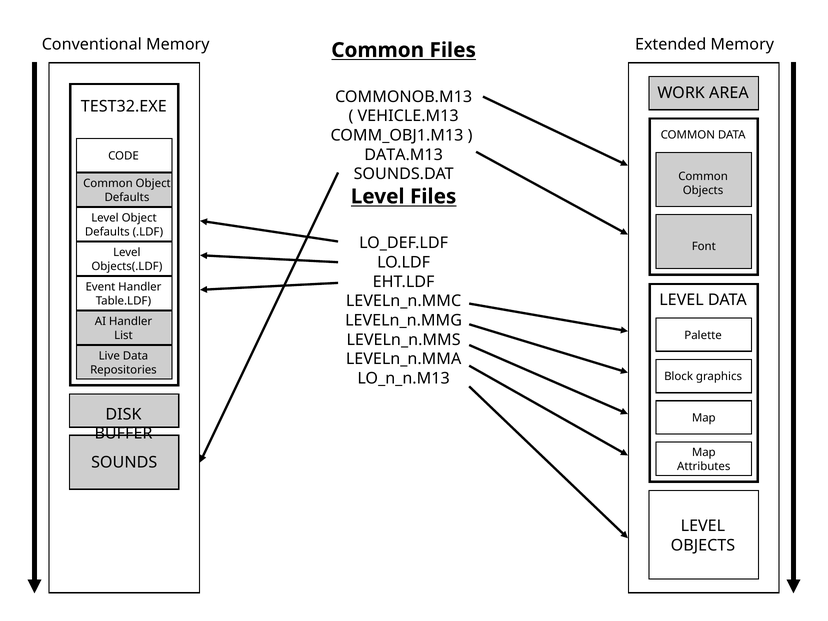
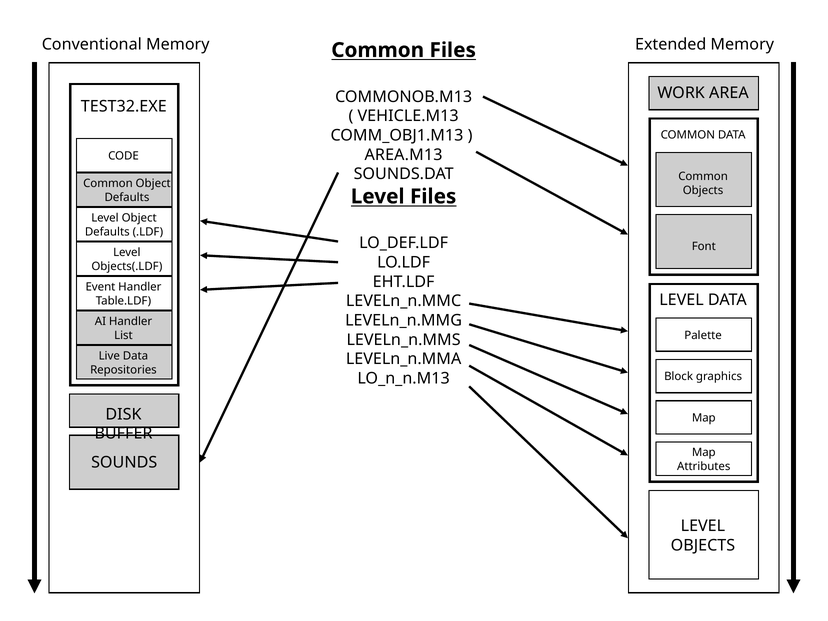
DATA.M13: DATA.M13 -> AREA.M13
